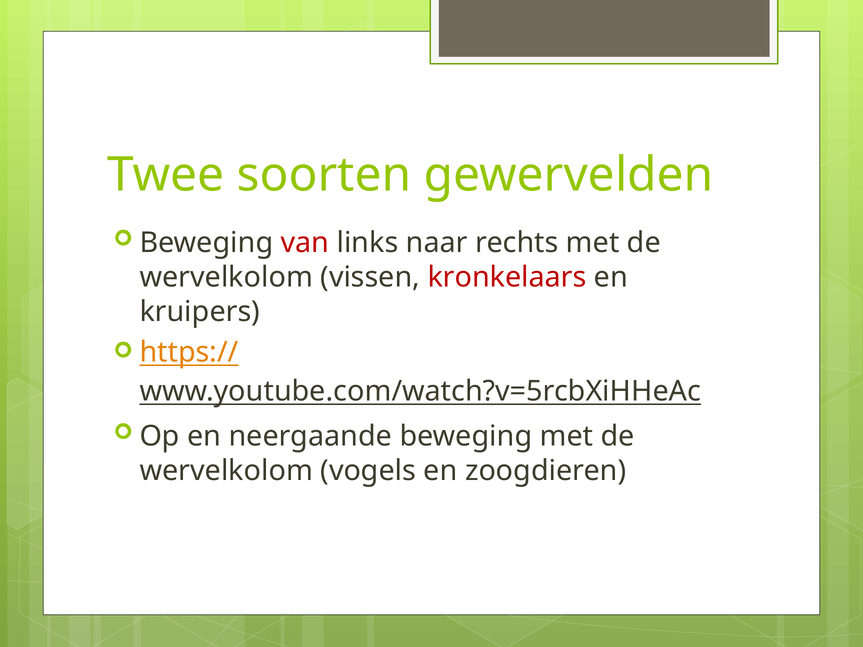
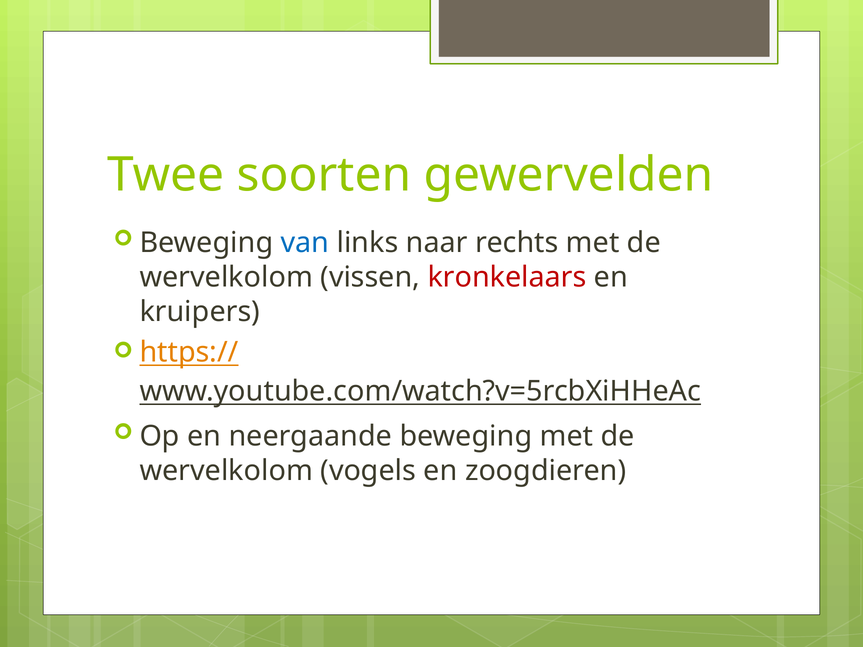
van colour: red -> blue
